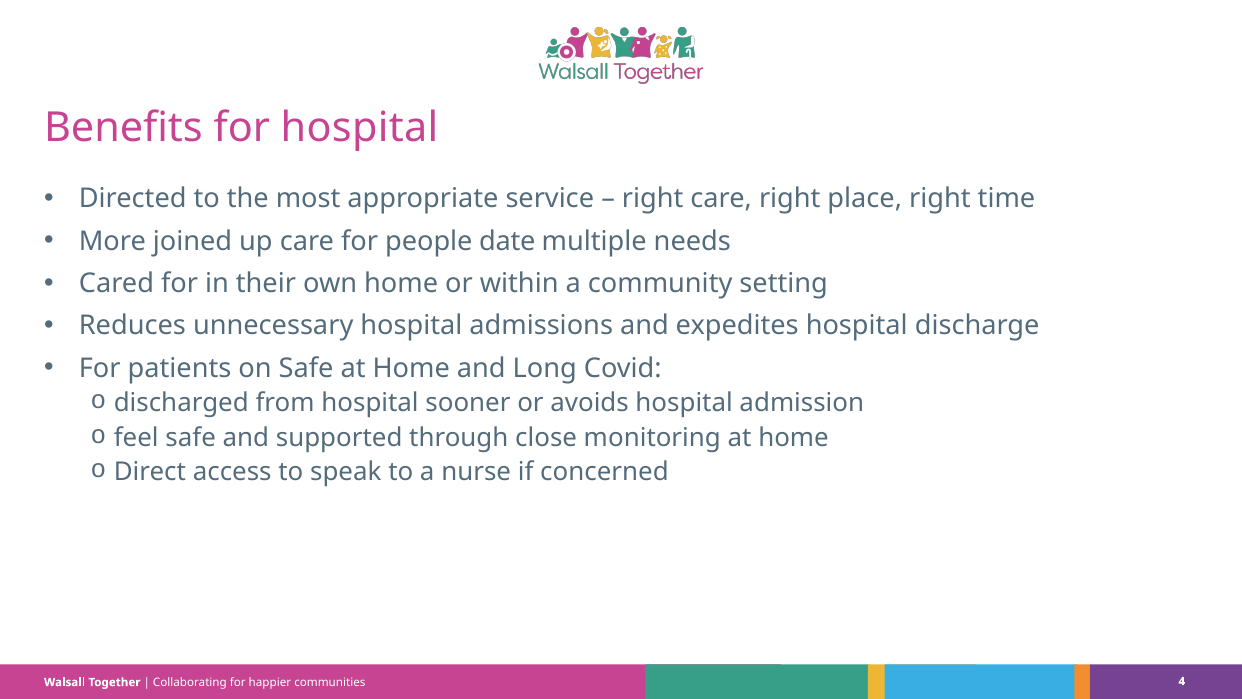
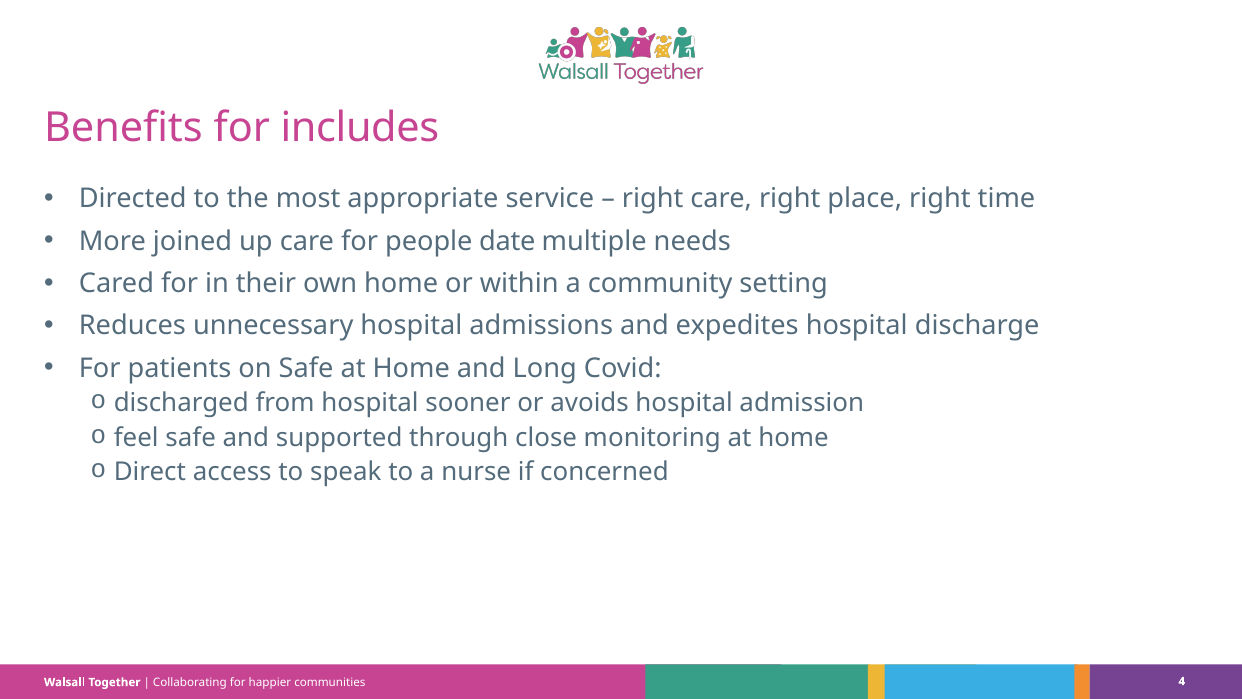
for hospital: hospital -> includes
